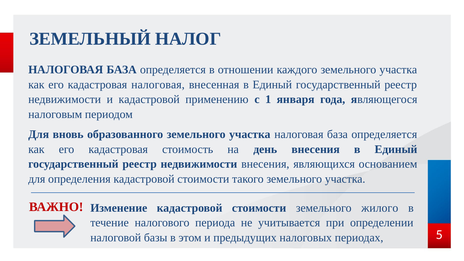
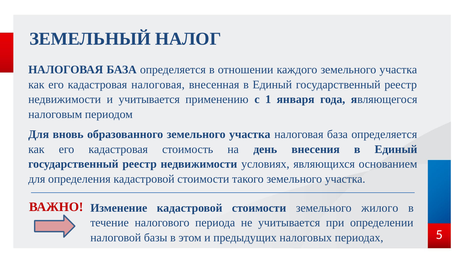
и кадастровой: кадастровой -> учитывается
недвижимости внесения: внесения -> условиях
